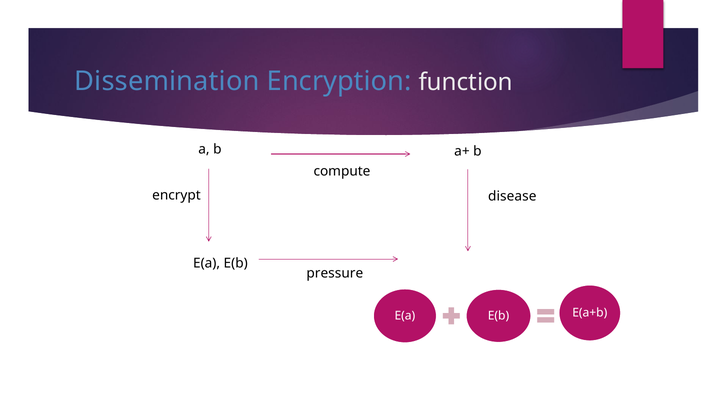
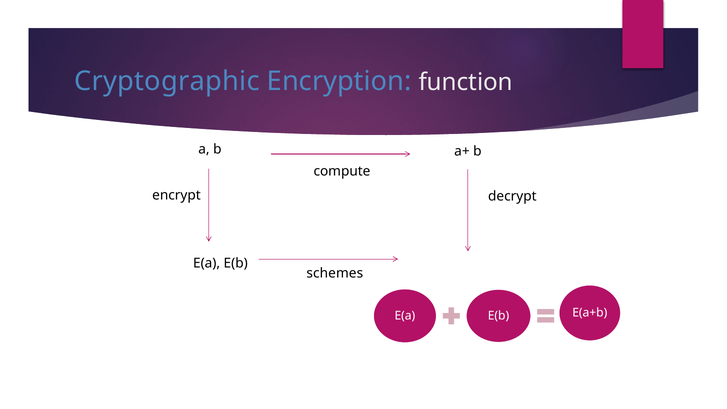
Dissemination: Dissemination -> Cryptographic
disease: disease -> decrypt
pressure: pressure -> schemes
